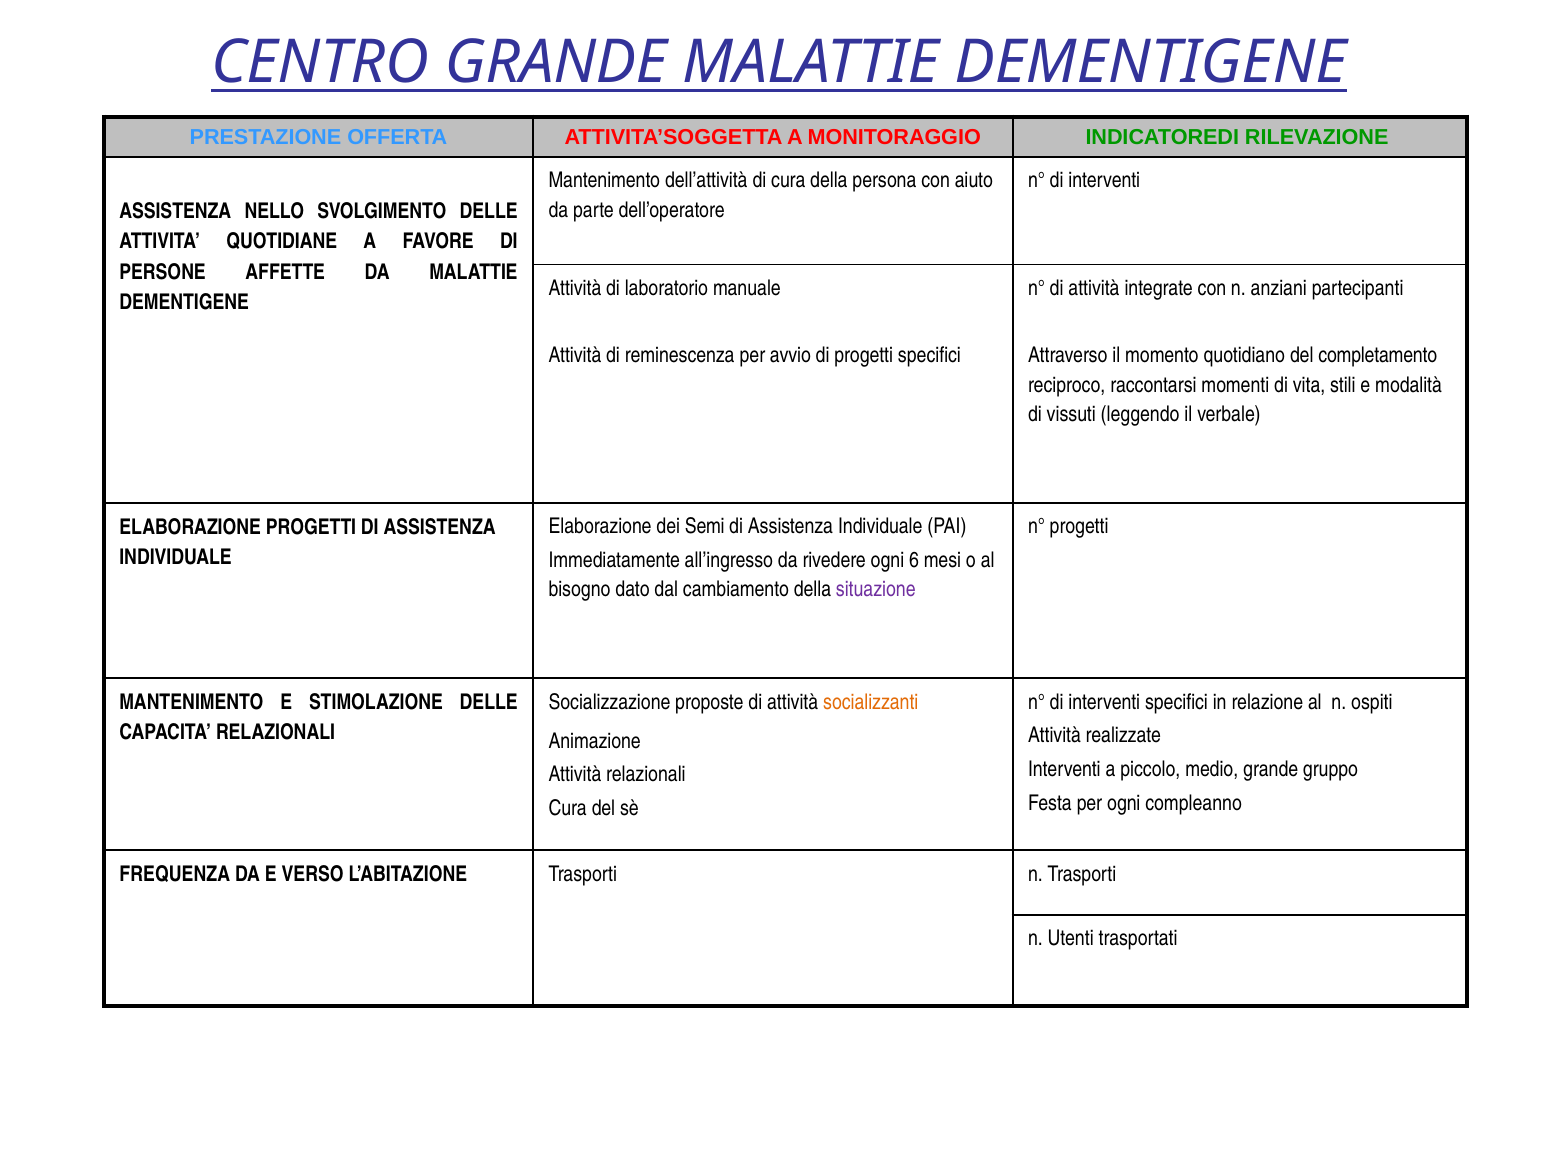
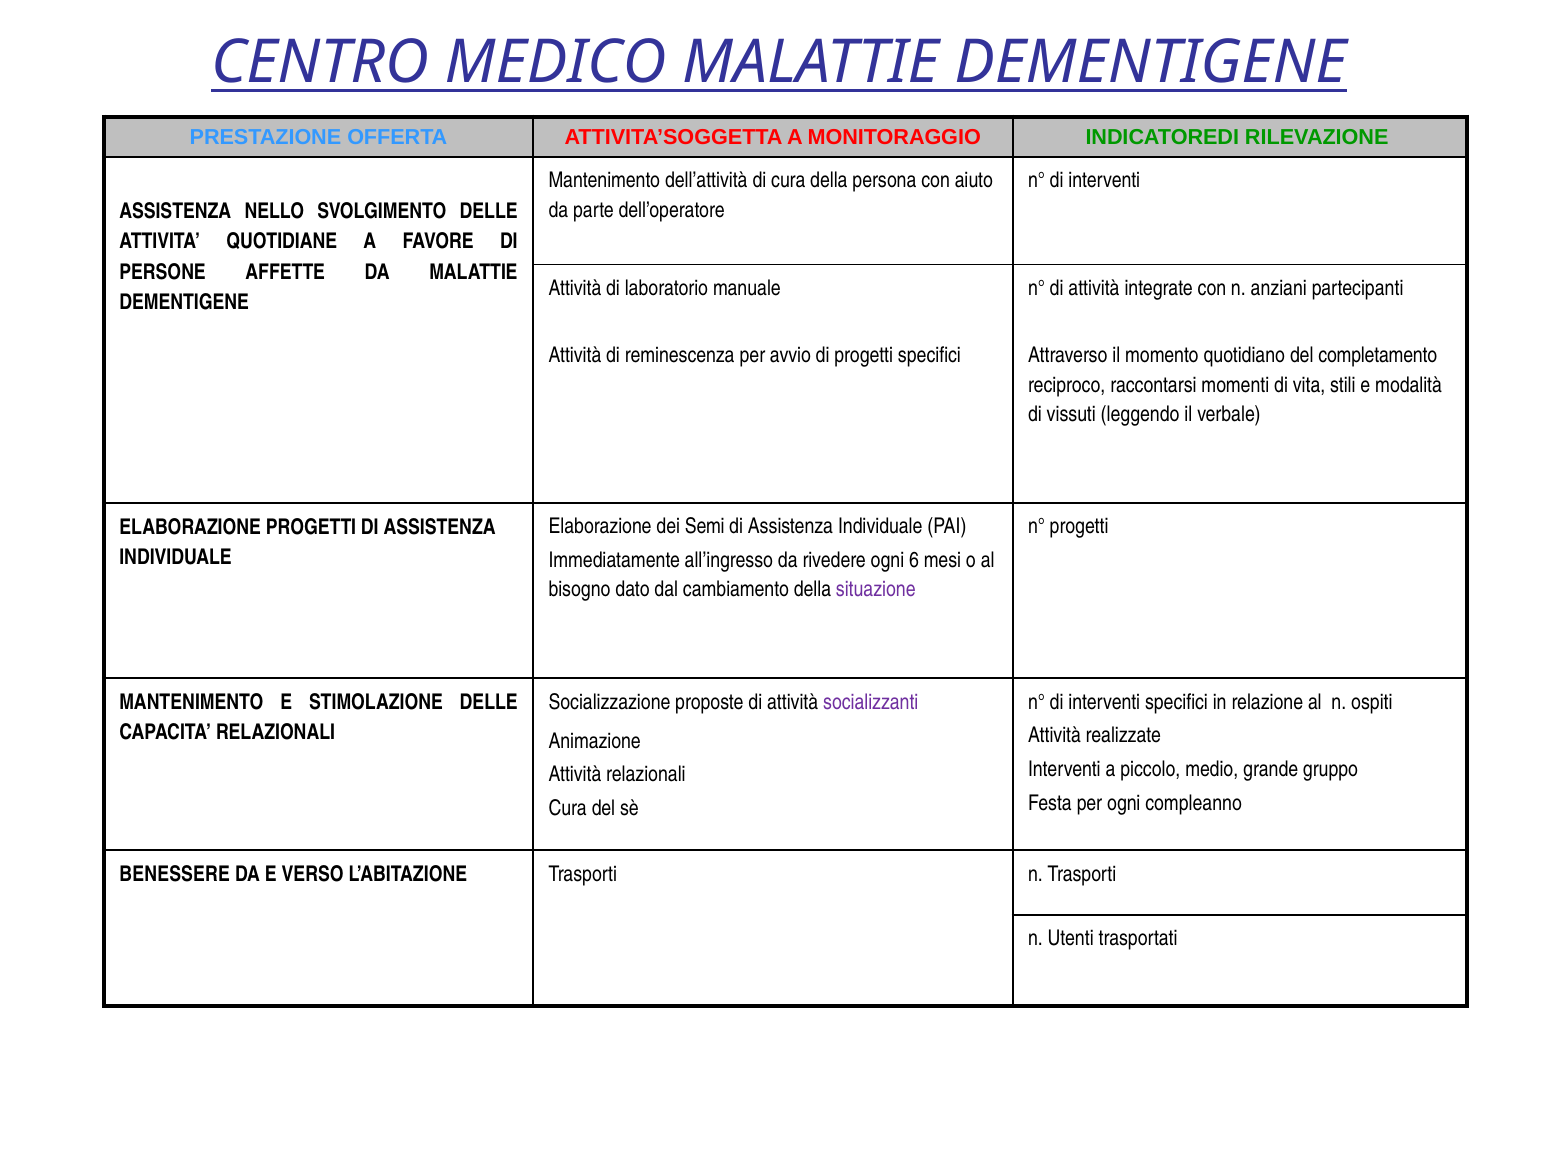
CENTRO GRANDE: GRANDE -> MEDICO
socializzanti colour: orange -> purple
FREQUENZA: FREQUENZA -> BENESSERE
